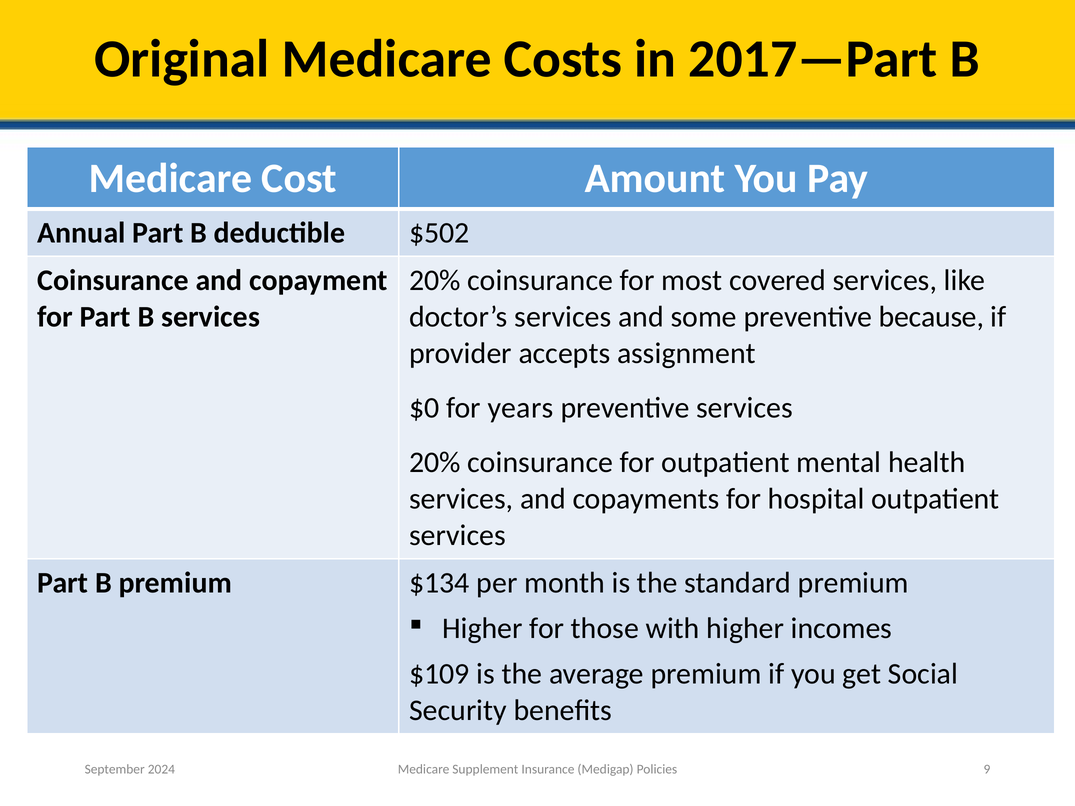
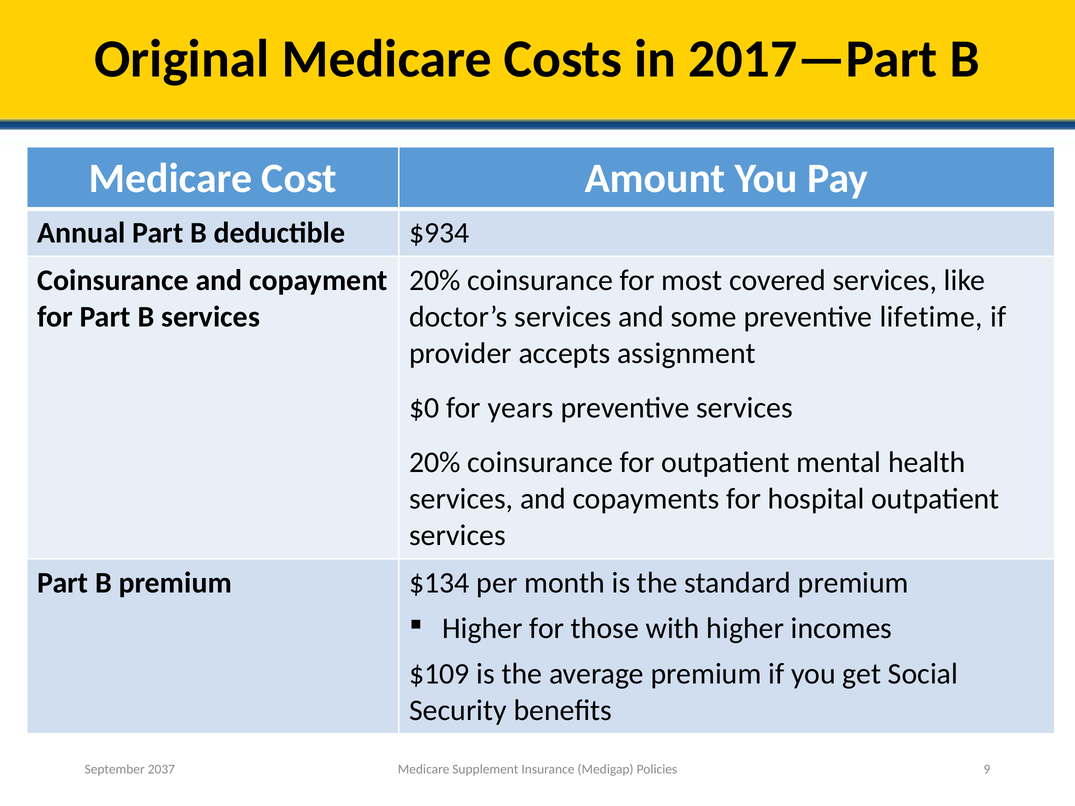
$502: $502 -> $934
because: because -> lifetime
2024: 2024 -> 2037
